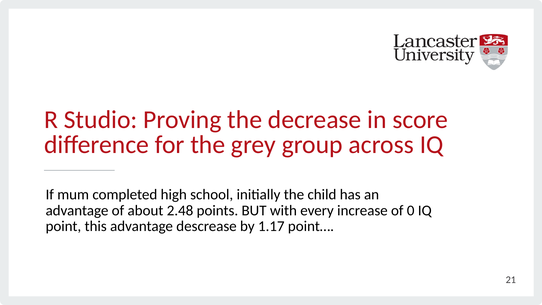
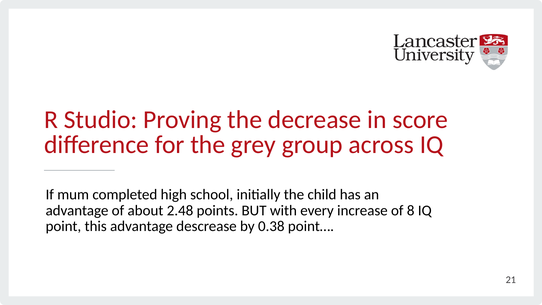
0: 0 -> 8
1.17: 1.17 -> 0.38
